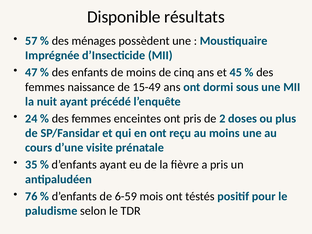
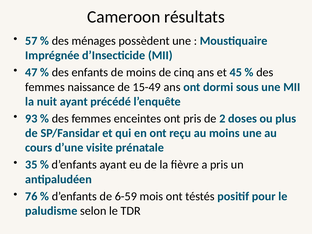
Disponible: Disponible -> Cameroon
24: 24 -> 93
